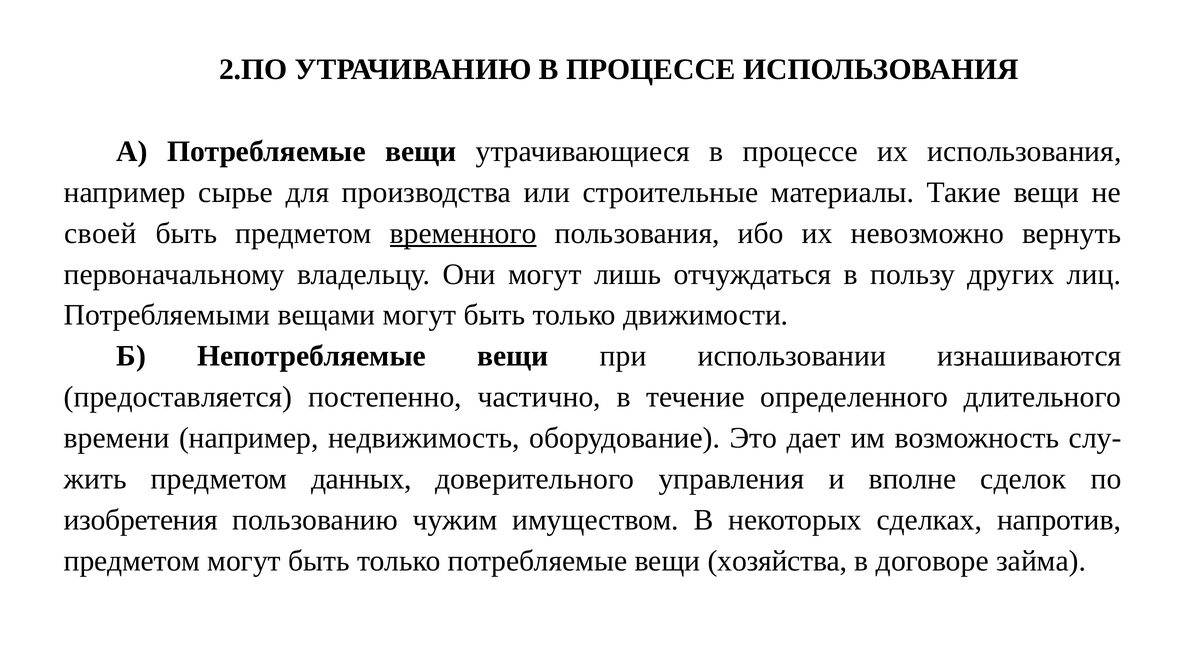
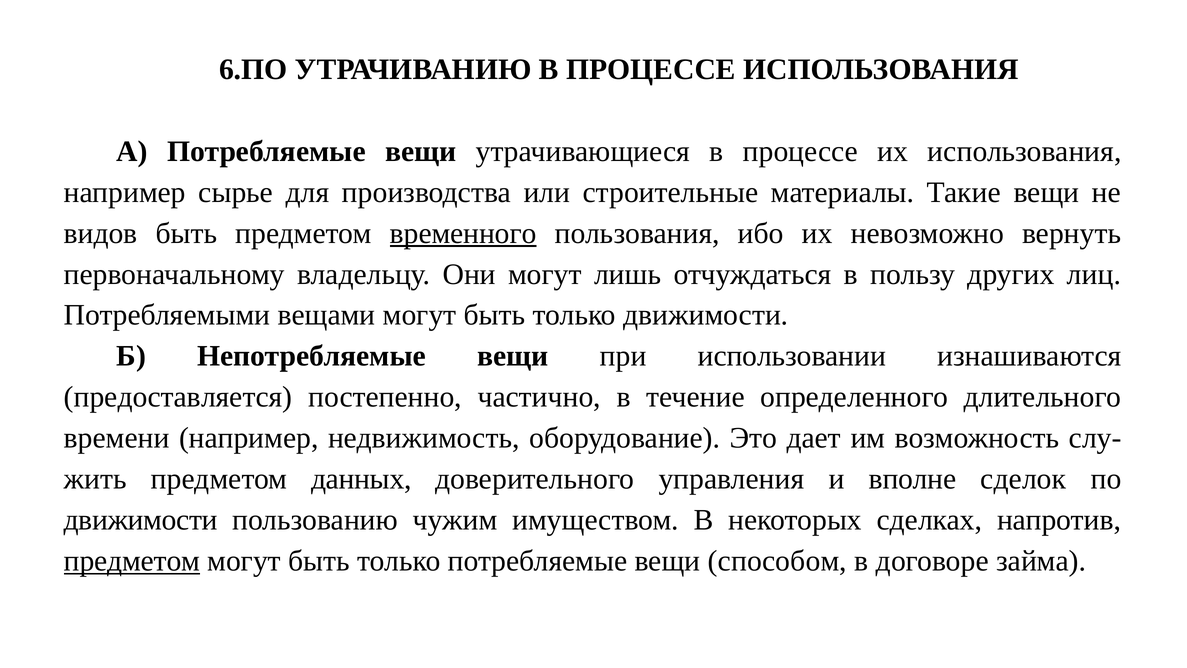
2.ПО: 2.ПО -> 6.ПО
своей: своей -> видов
изобретения at (141, 520): изобретения -> движимости
предметом at (132, 561) underline: none -> present
хозяйства: хозяйства -> способом
